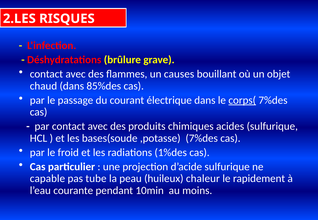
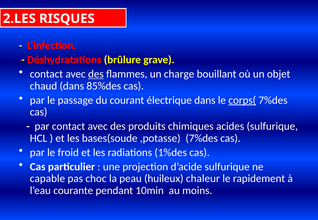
des at (96, 74) underline: none -> present
causes: causes -> charge
tube: tube -> choc
